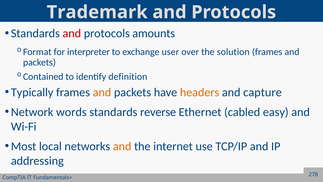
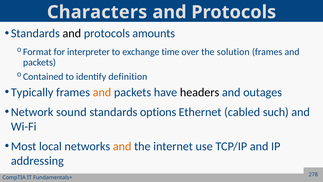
Trademark: Trademark -> Characters
and at (72, 33) colour: red -> black
user: user -> time
headers colour: orange -> black
capture: capture -> outages
words: words -> sound
reverse: reverse -> options
easy: easy -> such
